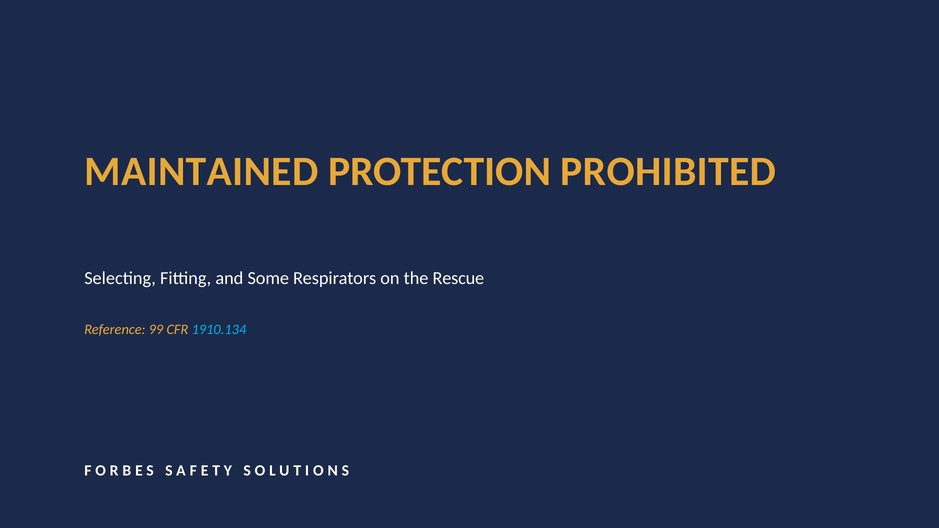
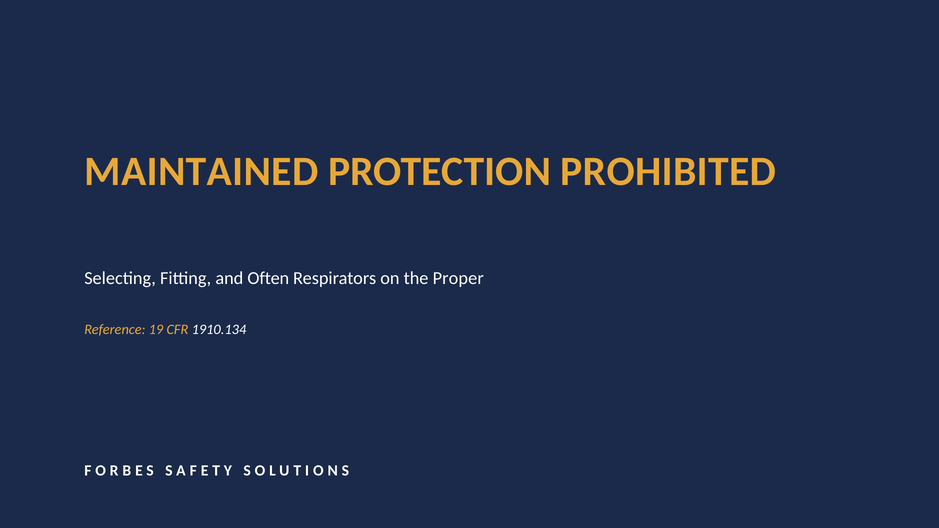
Some: Some -> Often
Rescue: Rescue -> Proper
99: 99 -> 19
1910.134 colour: light blue -> white
